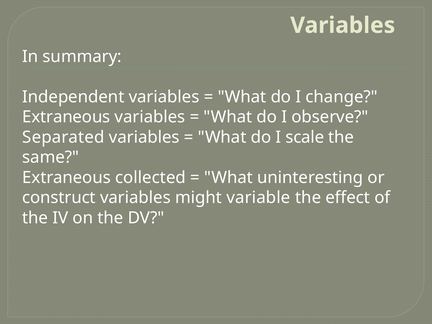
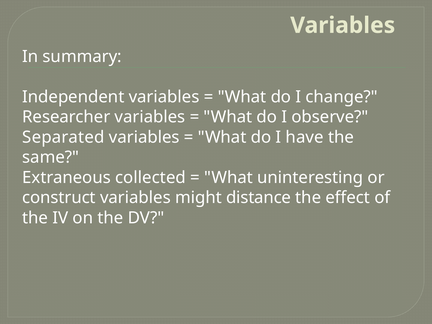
Extraneous at (66, 117): Extraneous -> Researcher
scale: scale -> have
variable: variable -> distance
